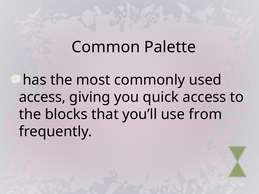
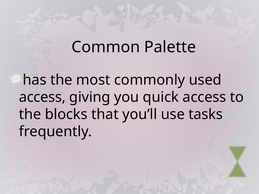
from: from -> tasks
